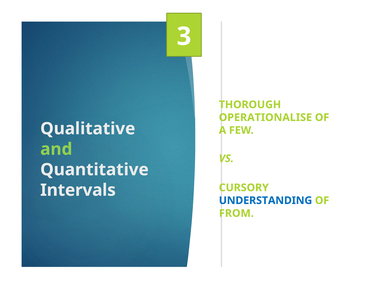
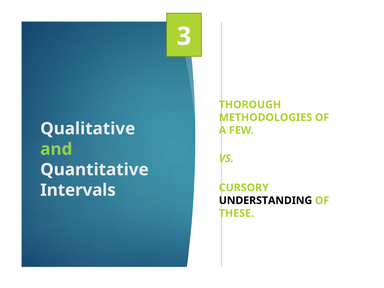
OPERATIONALISE: OPERATIONALISE -> METHODOLOGIES
UNDERSTANDING colour: blue -> black
FROM: FROM -> THESE
